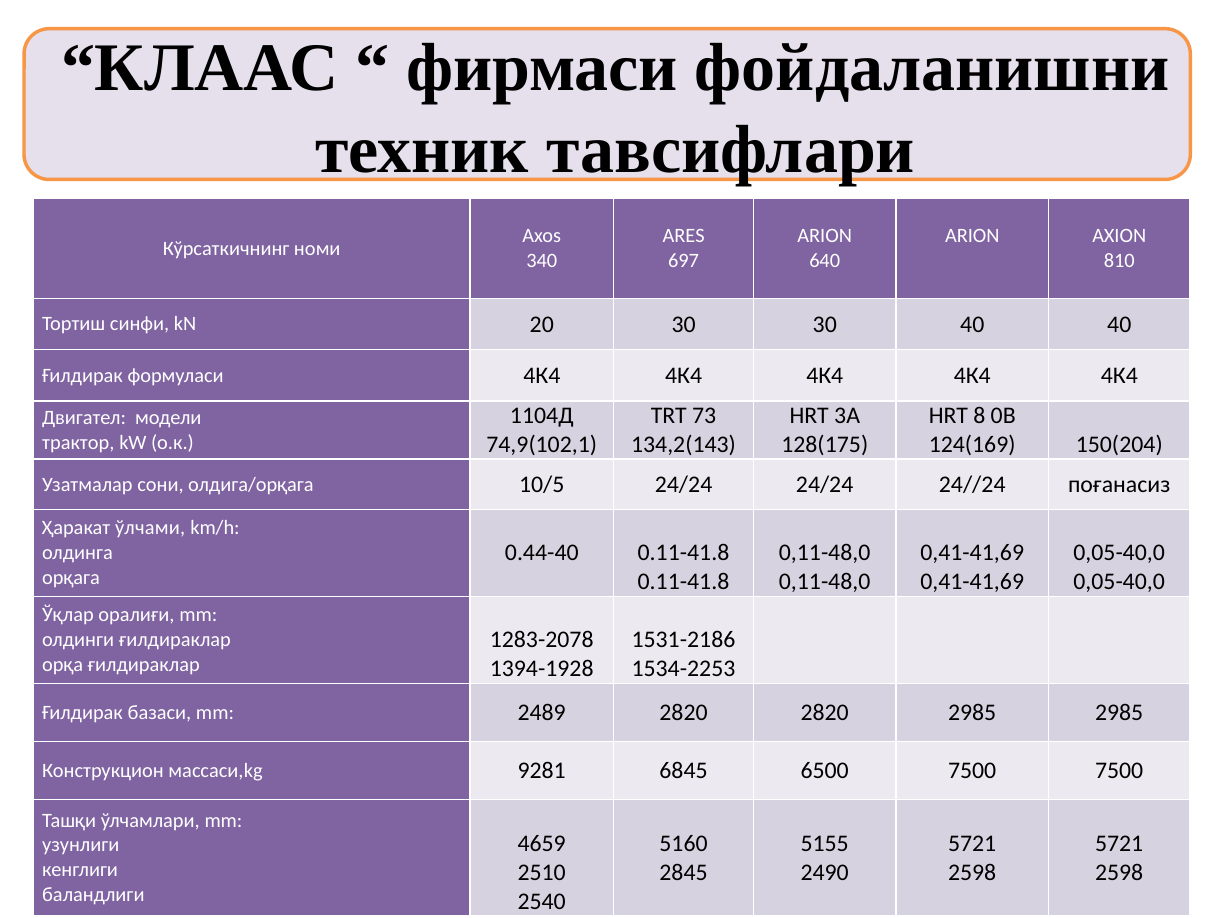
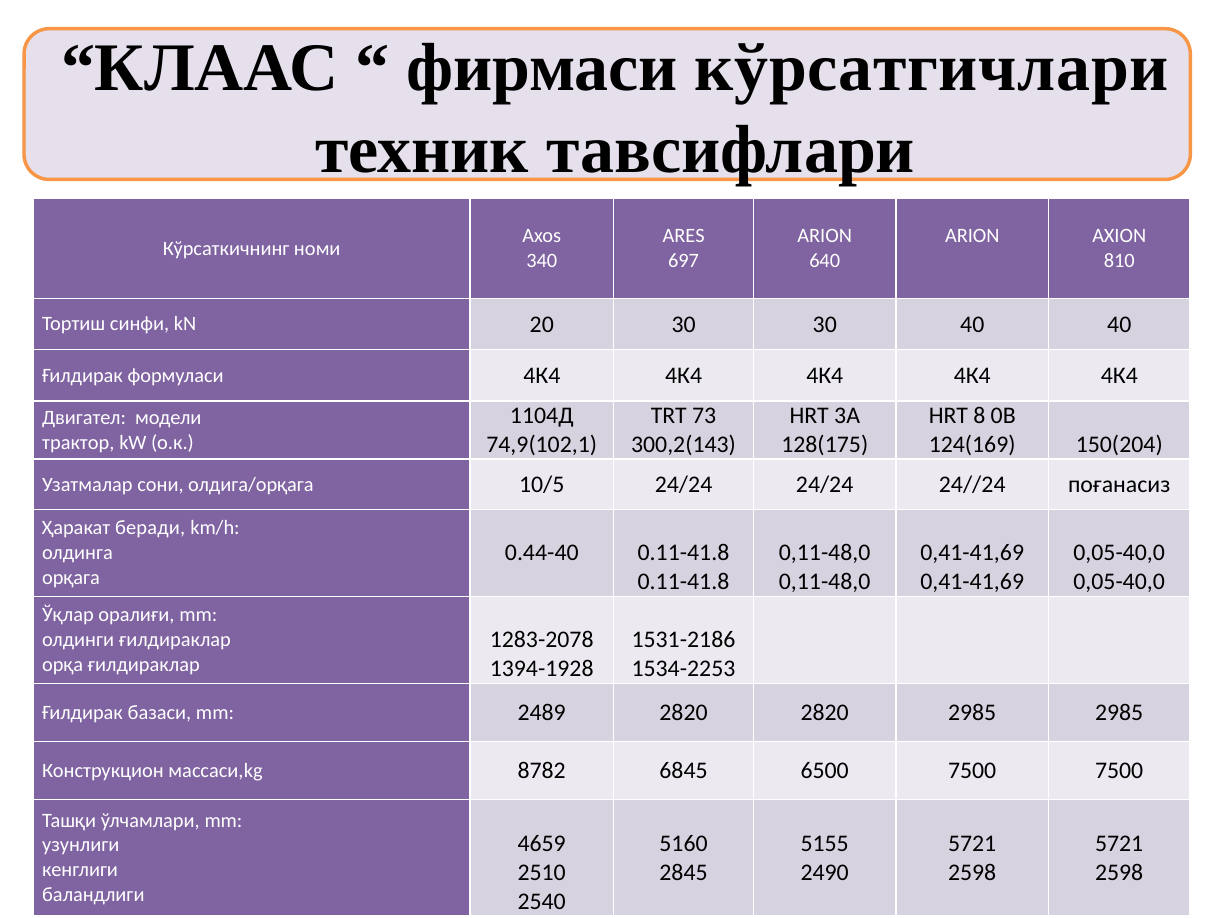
фойдаланишни: фойдаланишни -> кўрсатгичлари
134,2(143: 134,2(143 -> 300,2(143
ўлчами: ўлчами -> беради
9281: 9281 -> 8782
